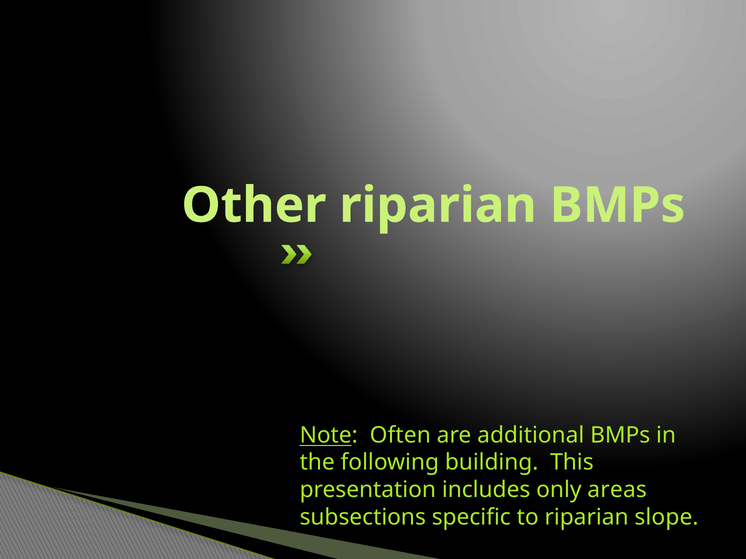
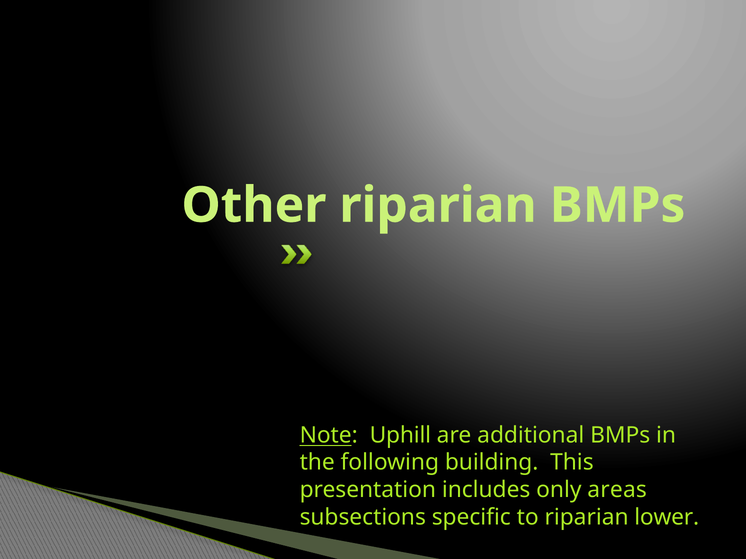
Often: Often -> Uphill
slope: slope -> lower
